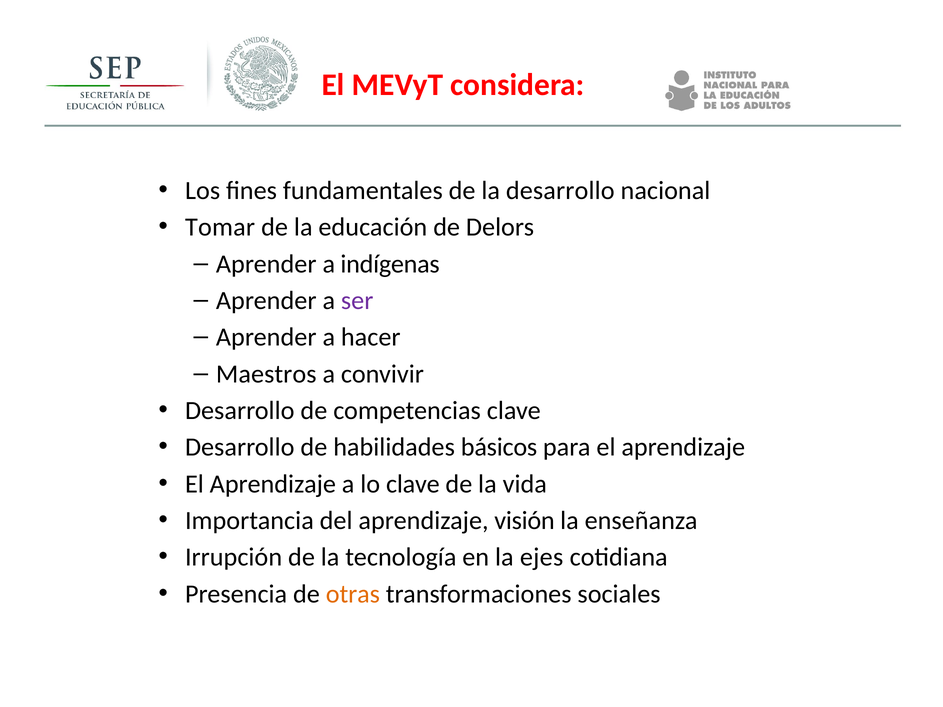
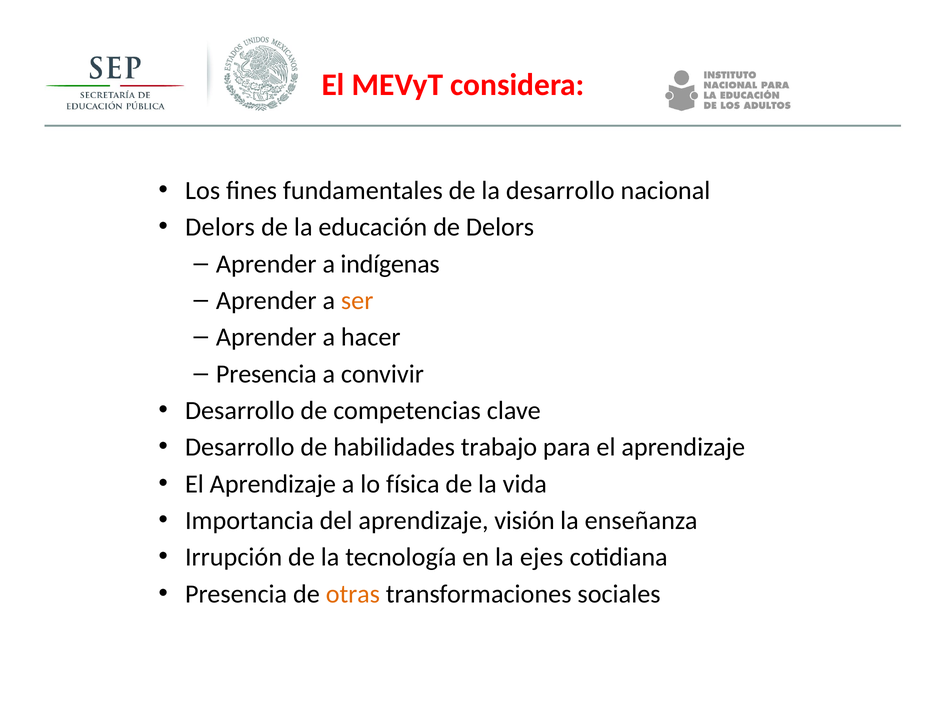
Tomar at (220, 227): Tomar -> Delors
ser colour: purple -> orange
Maestros at (266, 374): Maestros -> Presencia
básicos: básicos -> trabajo
lo clave: clave -> física
